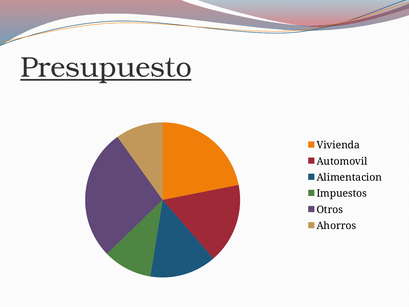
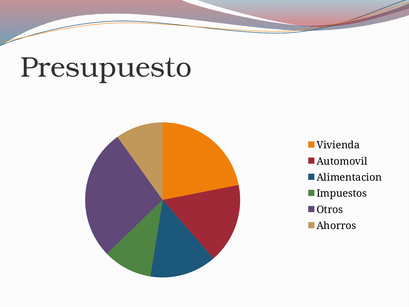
Presupuesto underline: present -> none
